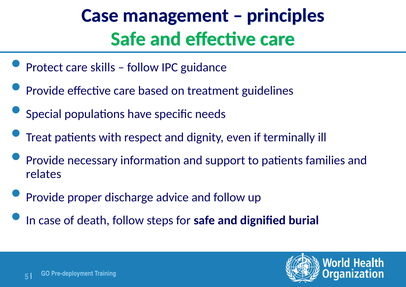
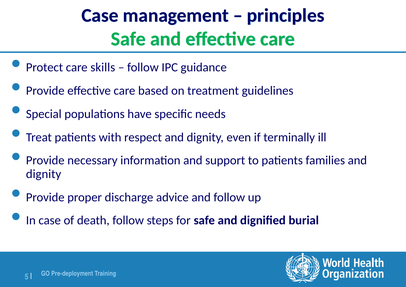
relates at (44, 174): relates -> dignity
